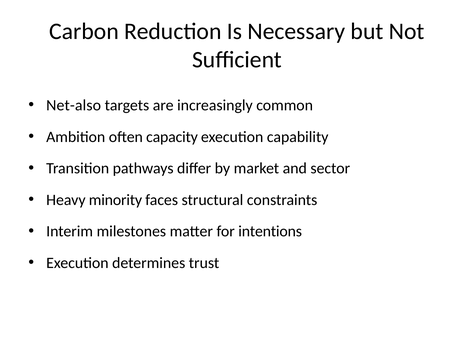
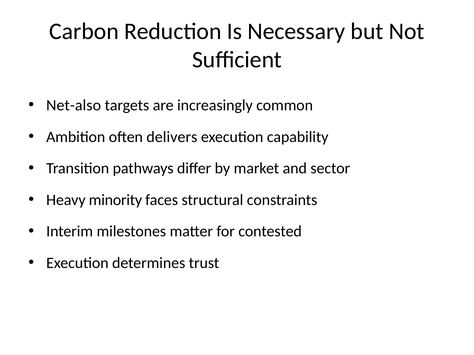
capacity: capacity -> delivers
intentions: intentions -> contested
